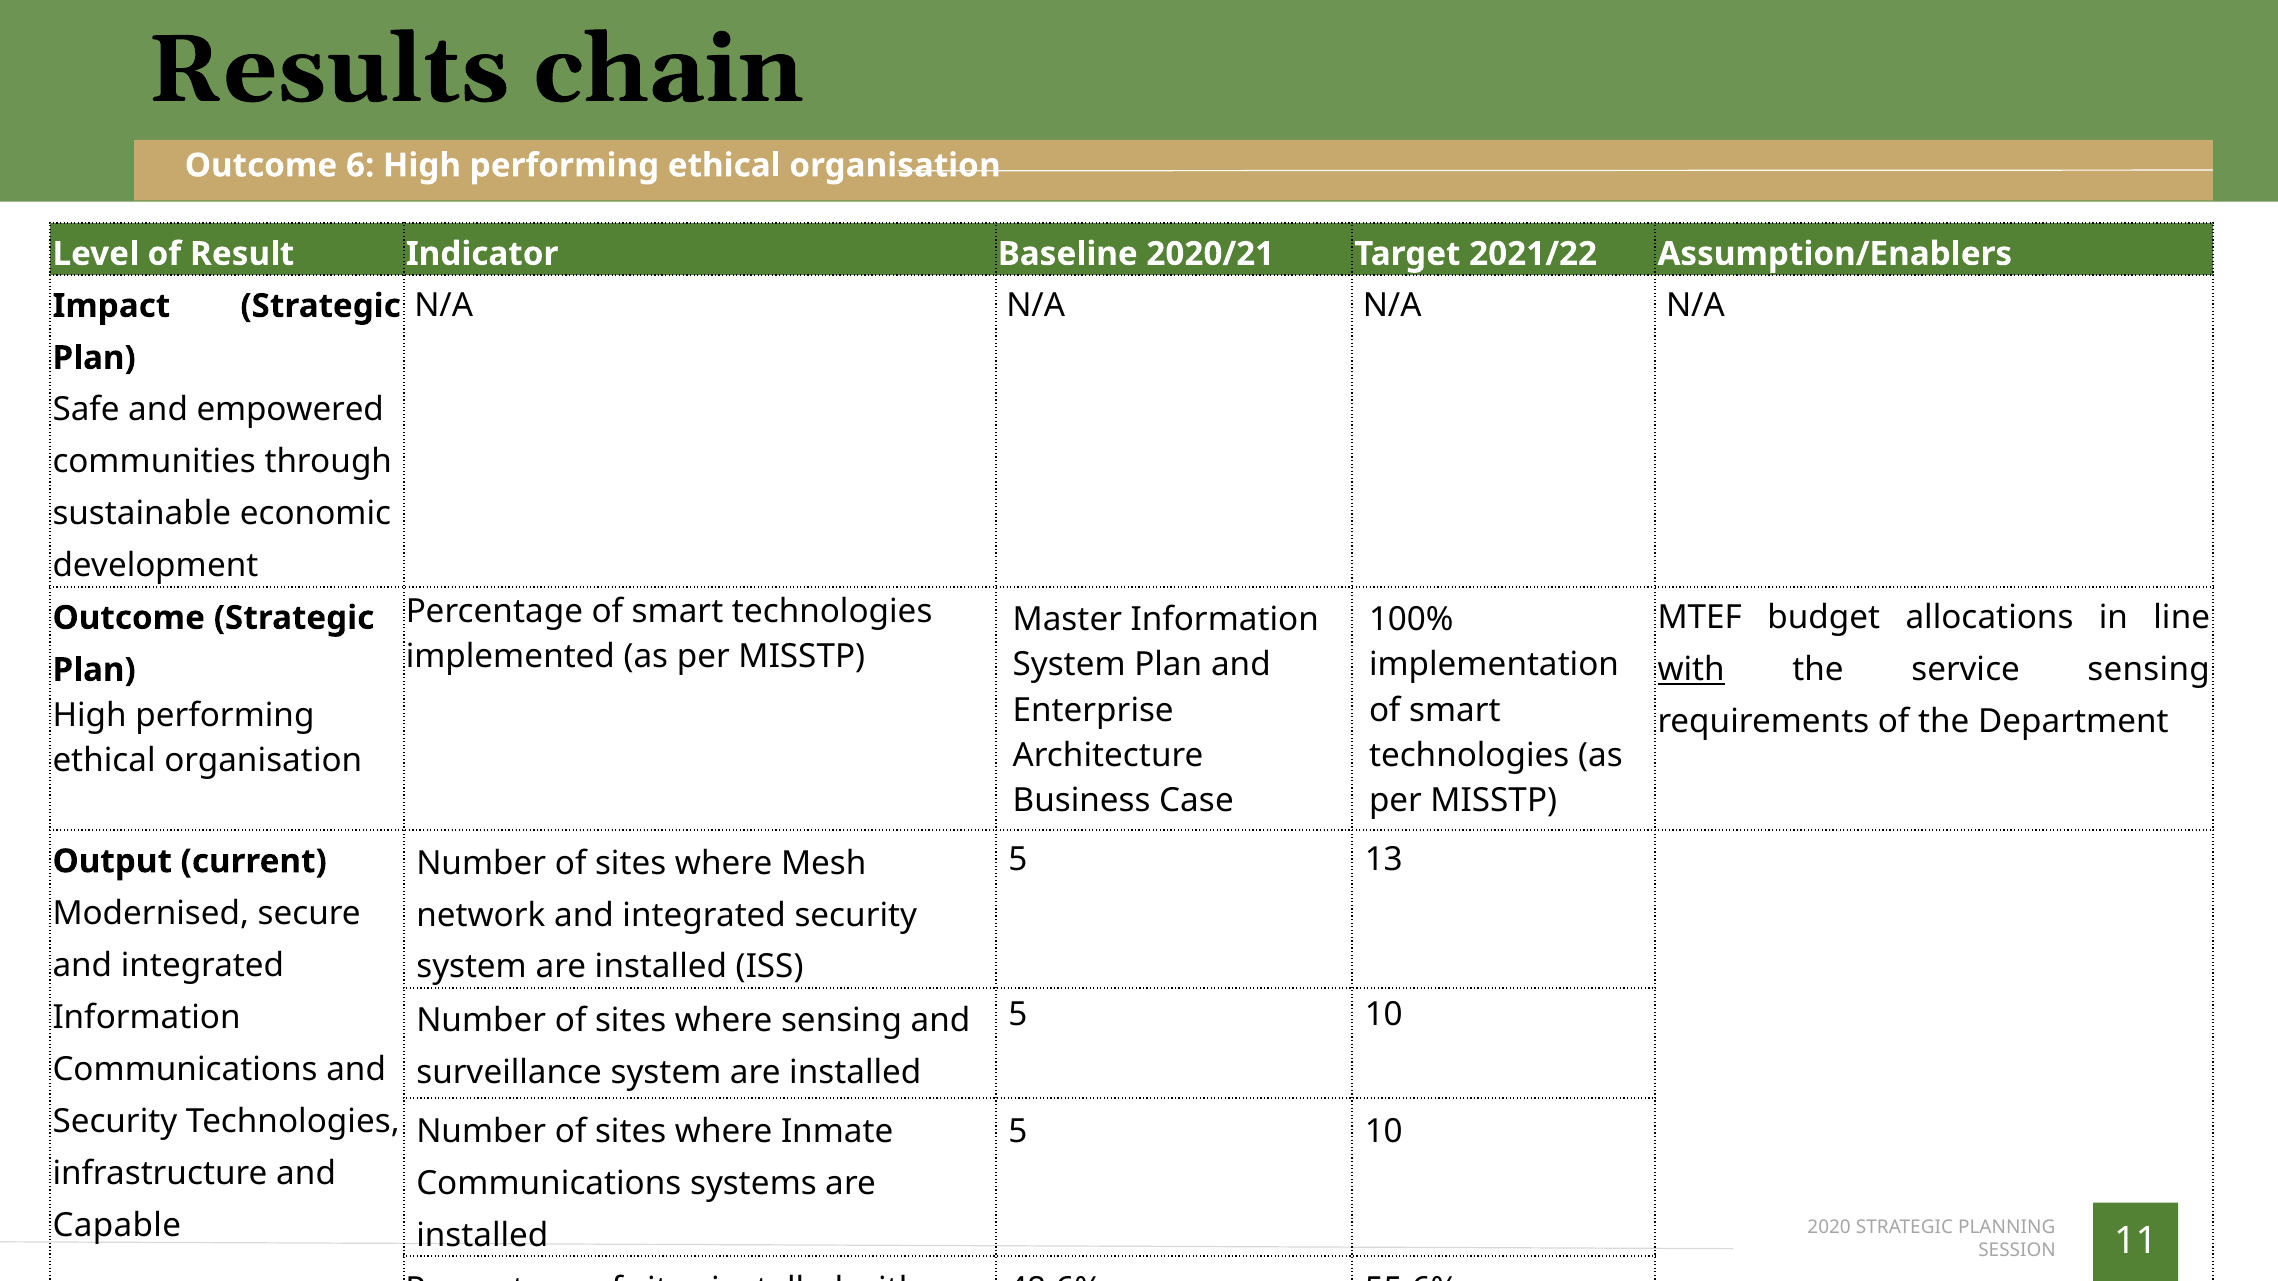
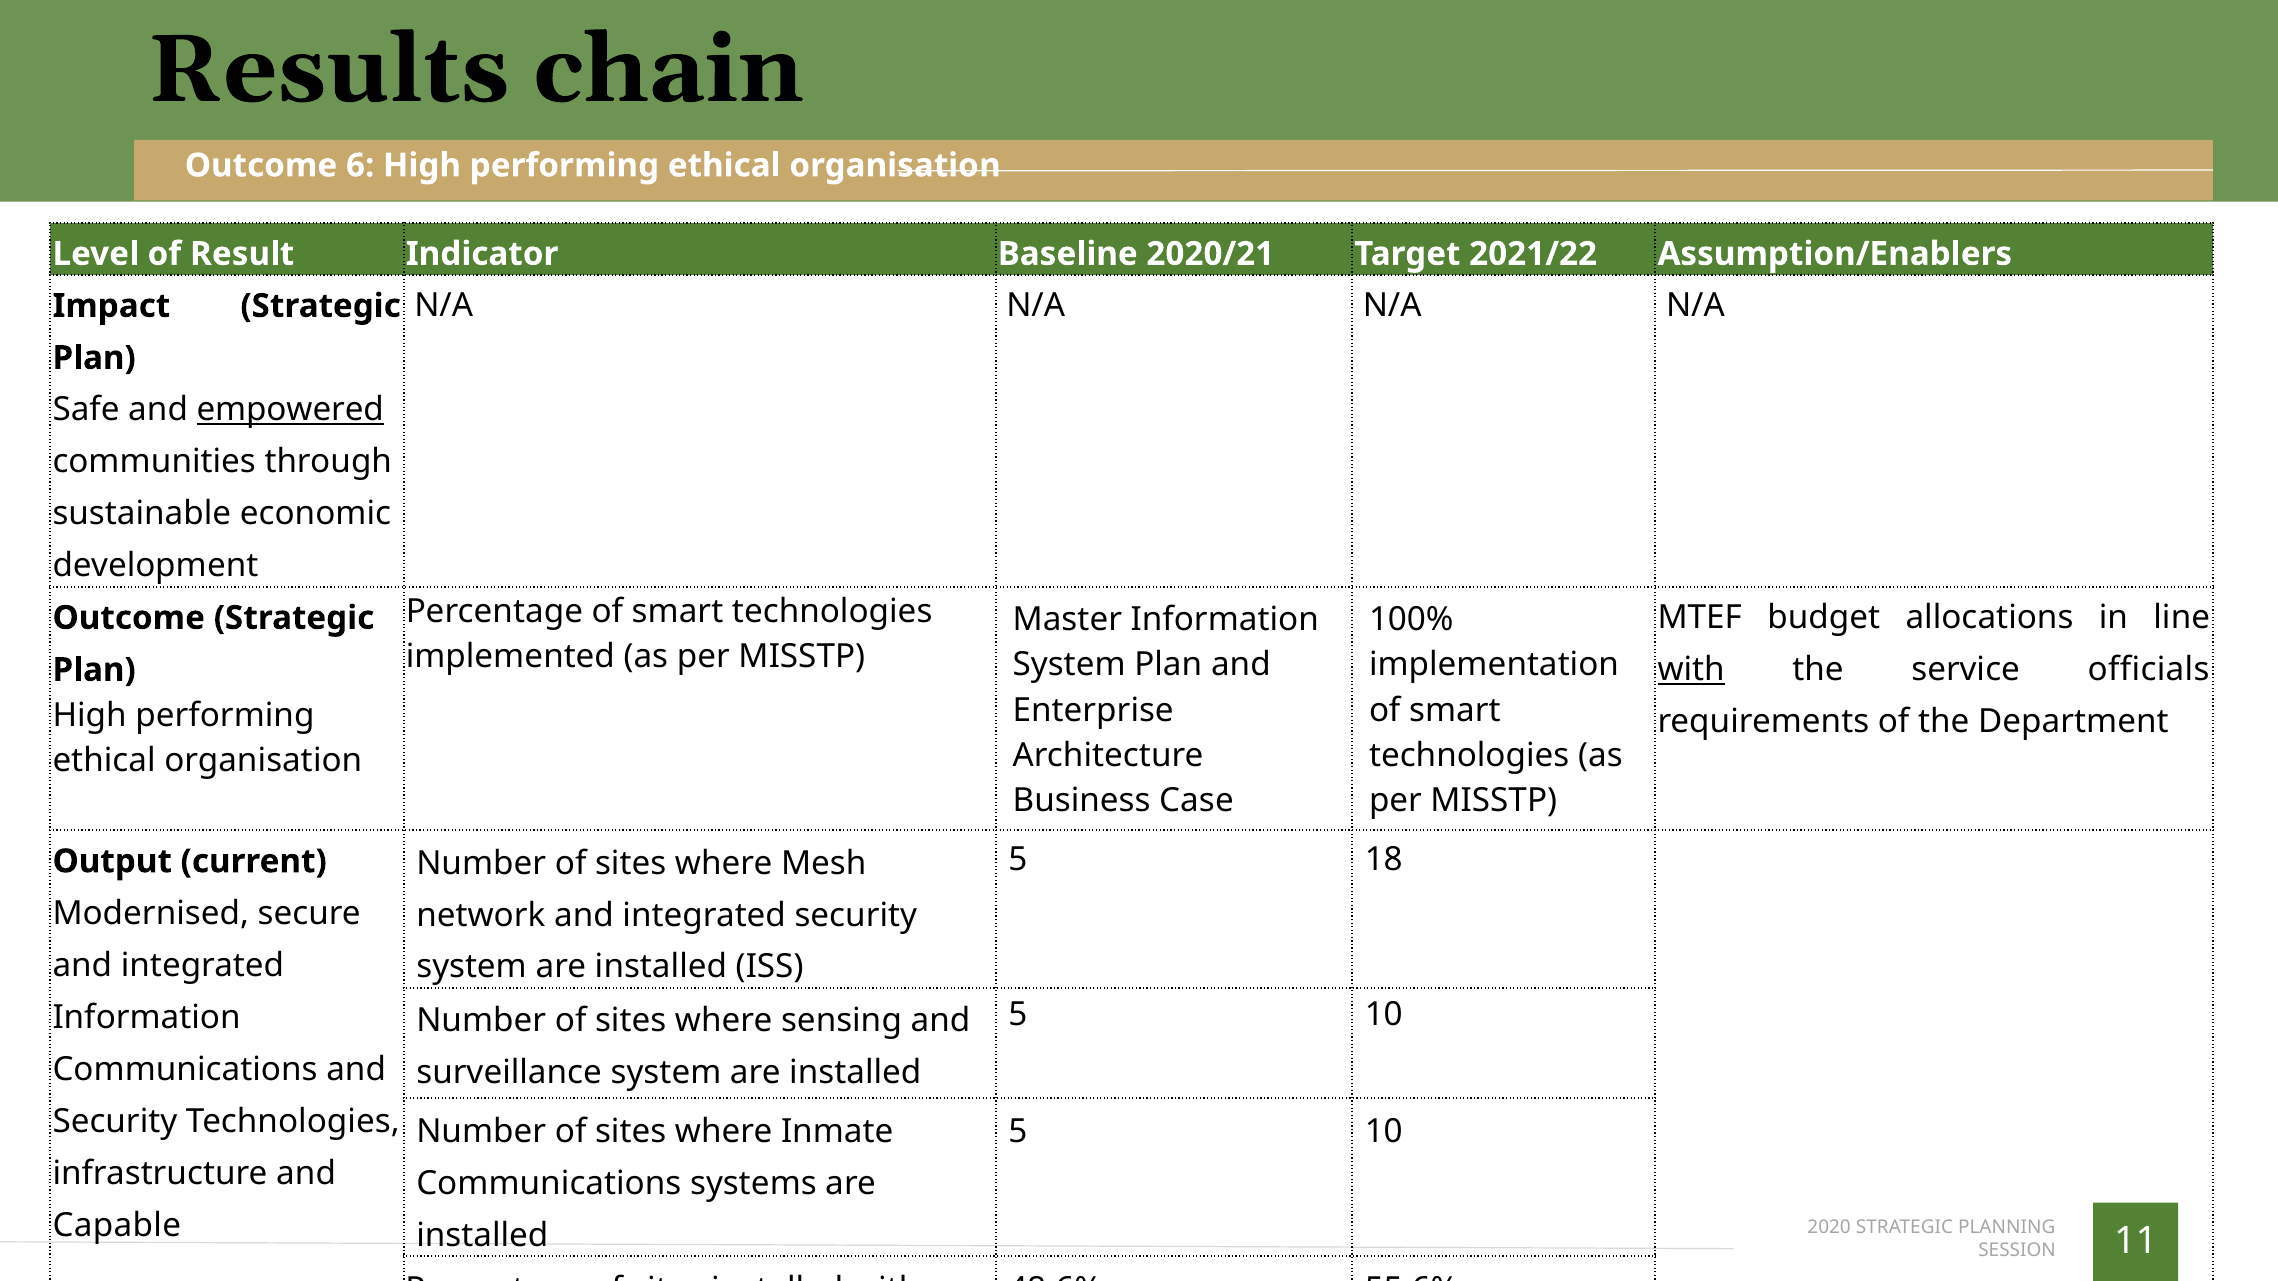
empowered underline: none -> present
service sensing: sensing -> officials
13: 13 -> 18
